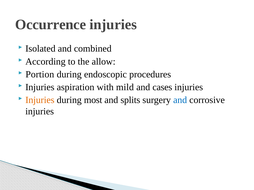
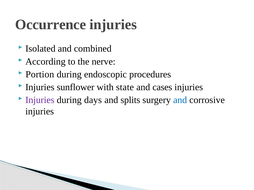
allow: allow -> nerve
aspiration: aspiration -> sunflower
mild: mild -> state
Injuries at (40, 100) colour: orange -> purple
most: most -> days
